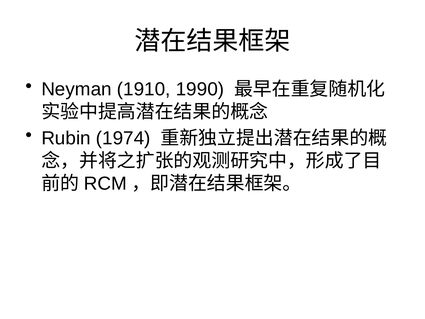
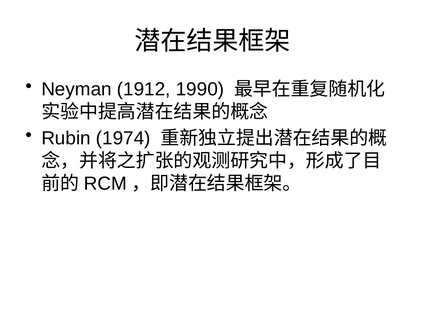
1910: 1910 -> 1912
